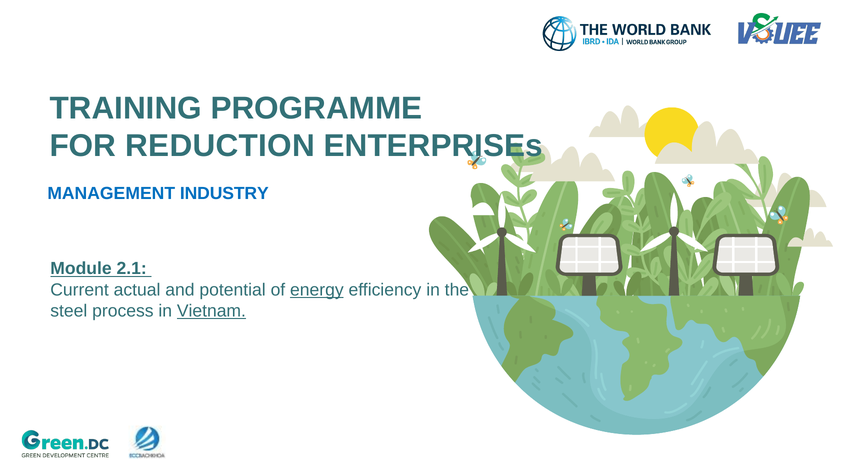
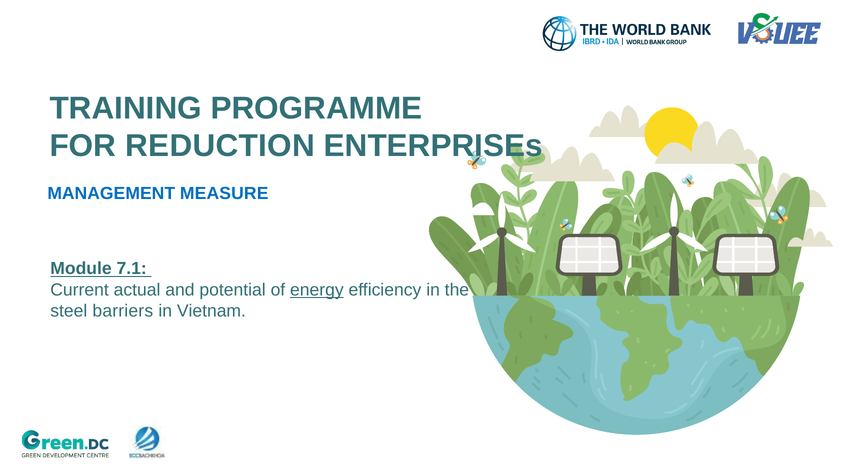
INDUSTRY: INDUSTRY -> MEASURE
2.1: 2.1 -> 7.1
process: process -> barriers
Vietnam underline: present -> none
